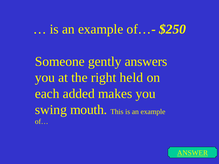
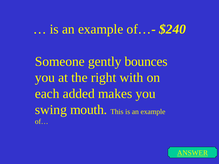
$250: $250 -> $240
answers: answers -> bounces
held: held -> with
